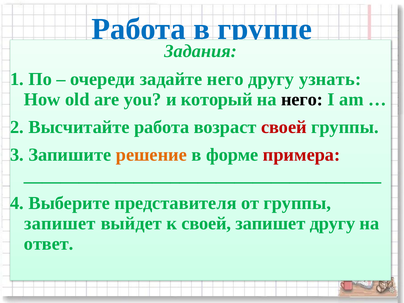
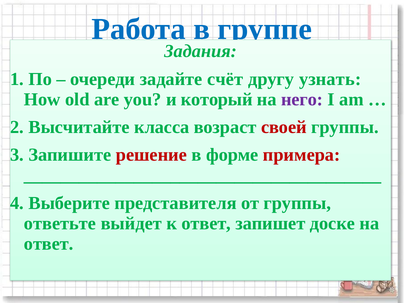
задайте него: него -> счёт
него at (302, 99) colour: black -> purple
Высчитайте работа: работа -> класса
решение colour: orange -> red
запишет at (60, 223): запишет -> ответьте
к своей: своей -> ответ
запишет другу: другу -> доске
